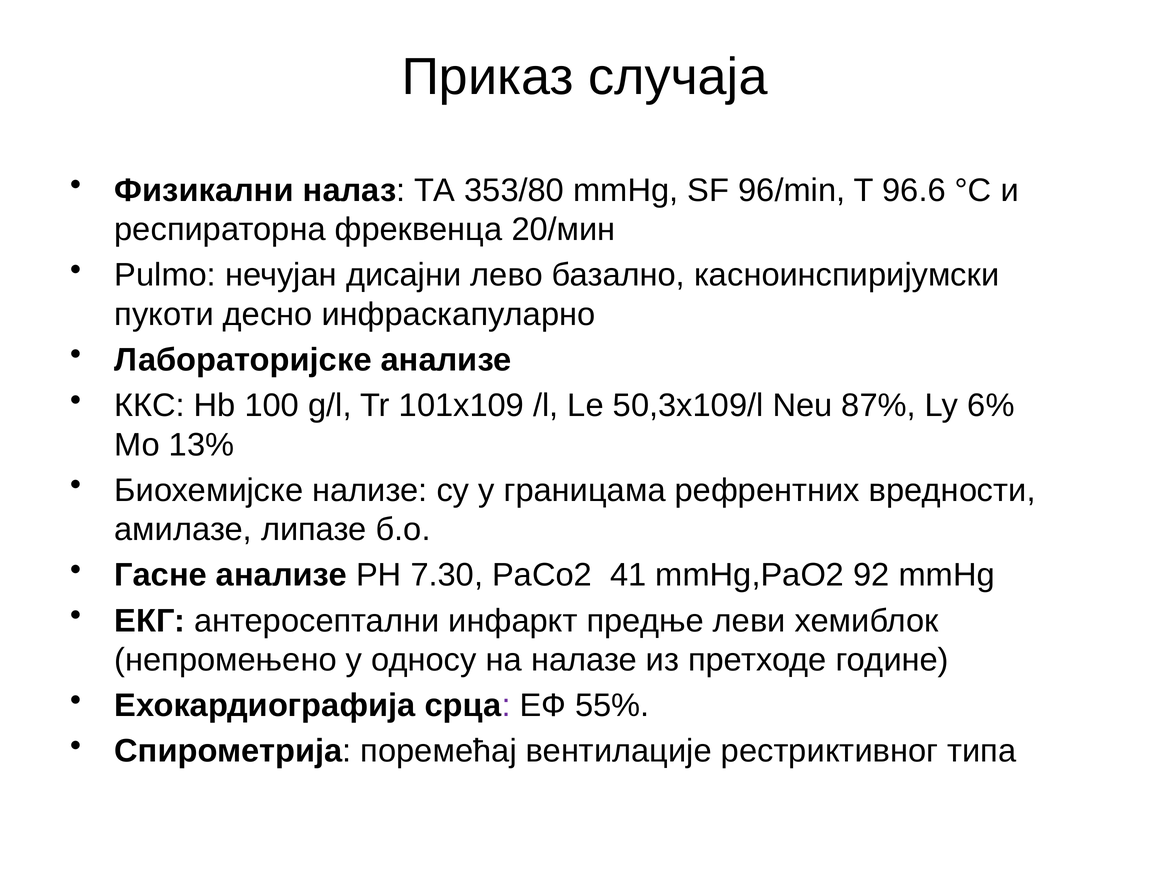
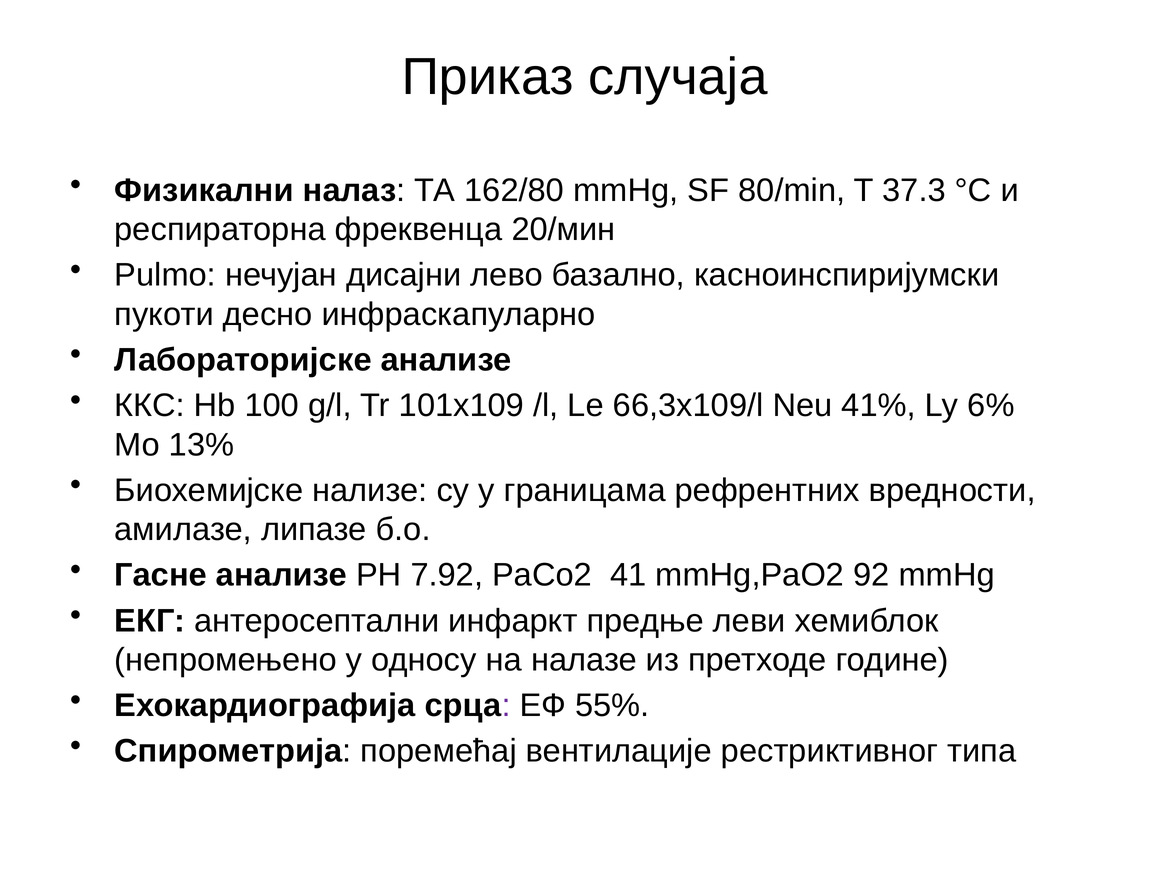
353/80: 353/80 -> 162/80
96/min: 96/min -> 80/min
96.6: 96.6 -> 37.3
50,3x109/l: 50,3x109/l -> 66,3x109/l
87%: 87% -> 41%
7.30: 7.30 -> 7.92
